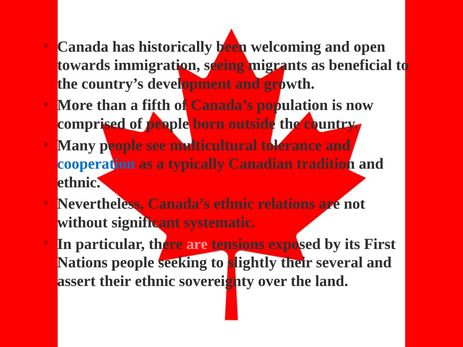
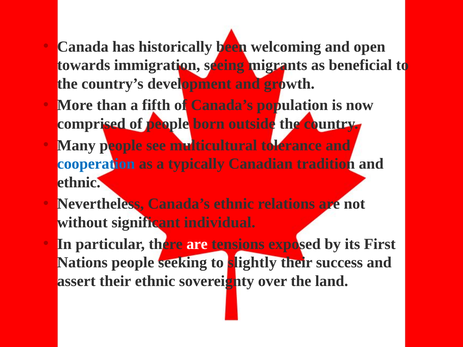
systematic: systematic -> individual
are at (197, 244) colour: pink -> white
several: several -> success
